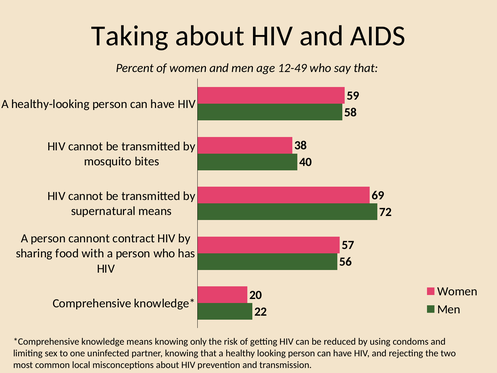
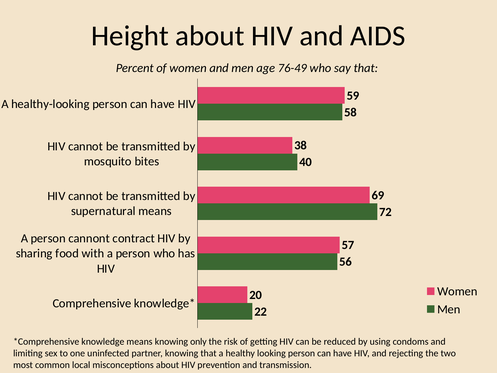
Taking: Taking -> Height
12-49: 12-49 -> 76-49
